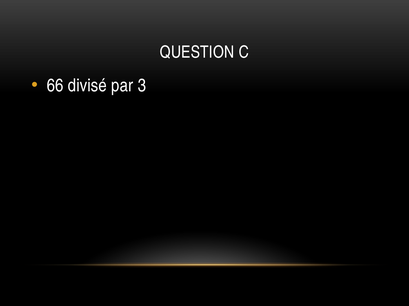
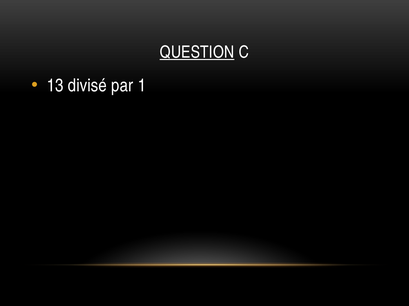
QUESTION underline: none -> present
66: 66 -> 13
3: 3 -> 1
